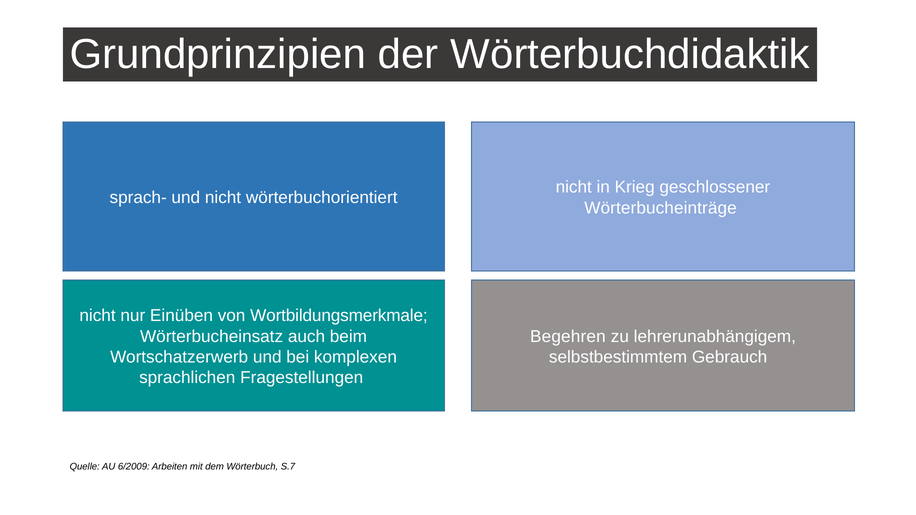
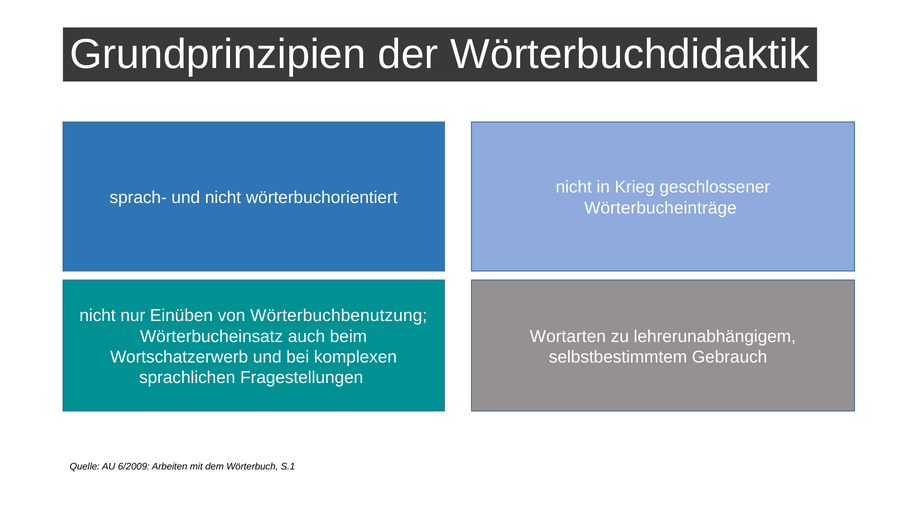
Wortbildungsmerkmale: Wortbildungsmerkmale -> Wörterbuchbenutzung
Begehren: Begehren -> Wortarten
S.7: S.7 -> S.1
